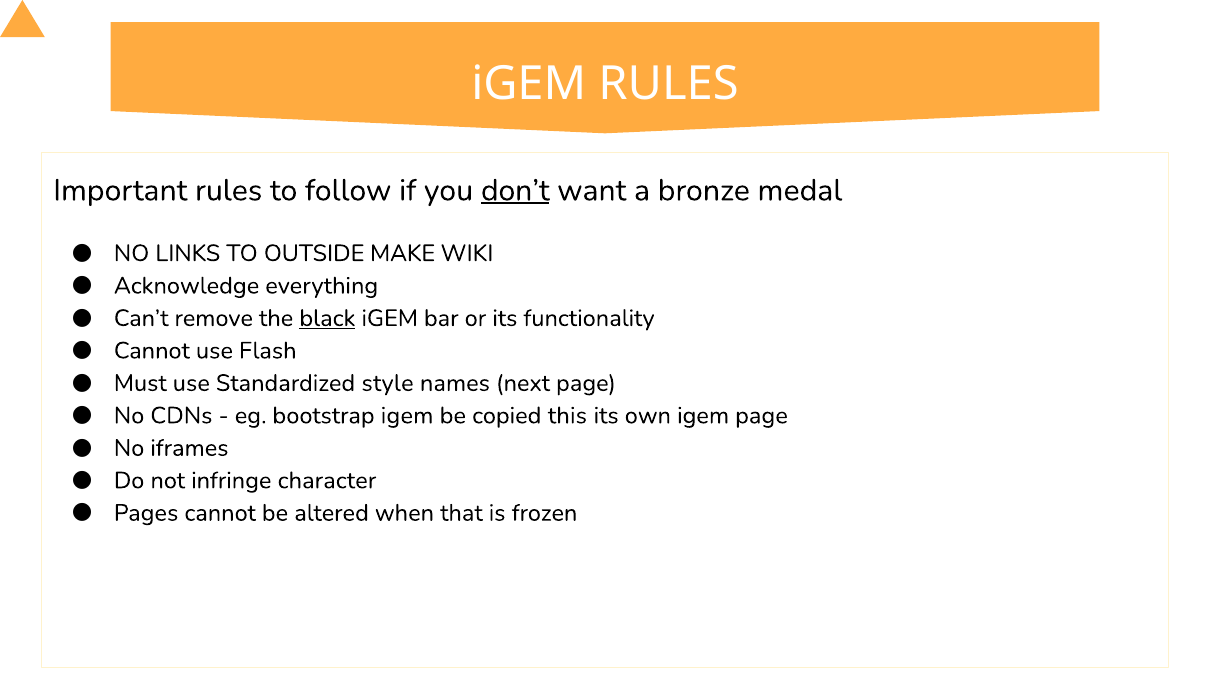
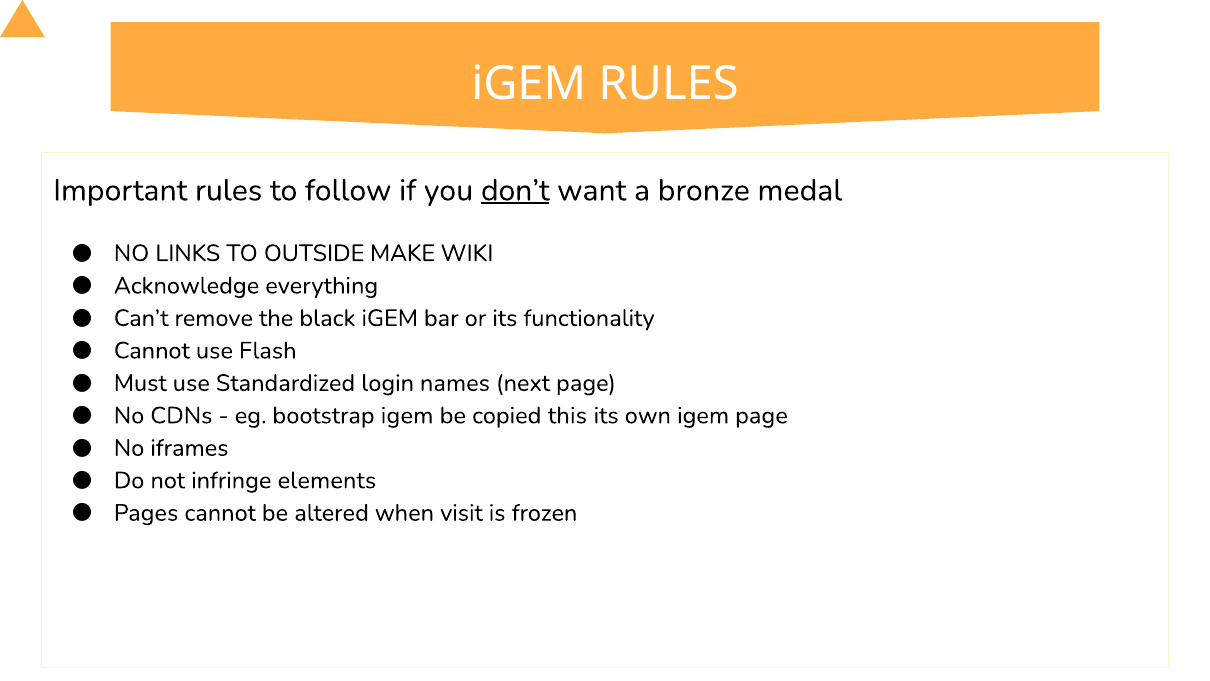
black underline: present -> none
style: style -> login
character: character -> elements
that: that -> visit
